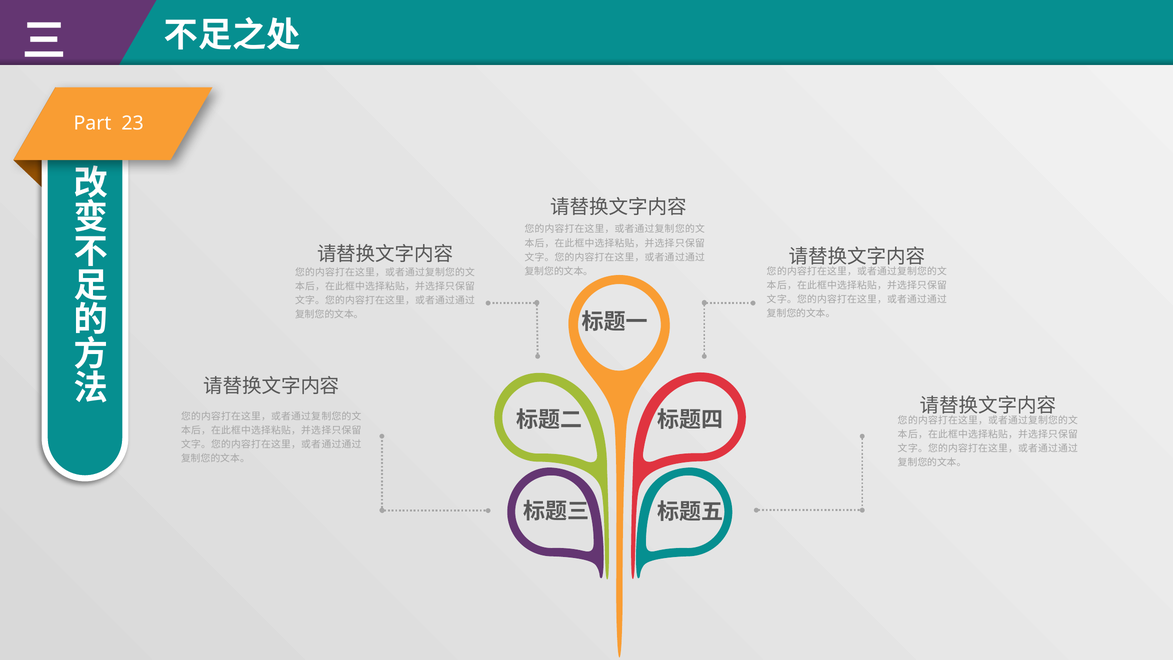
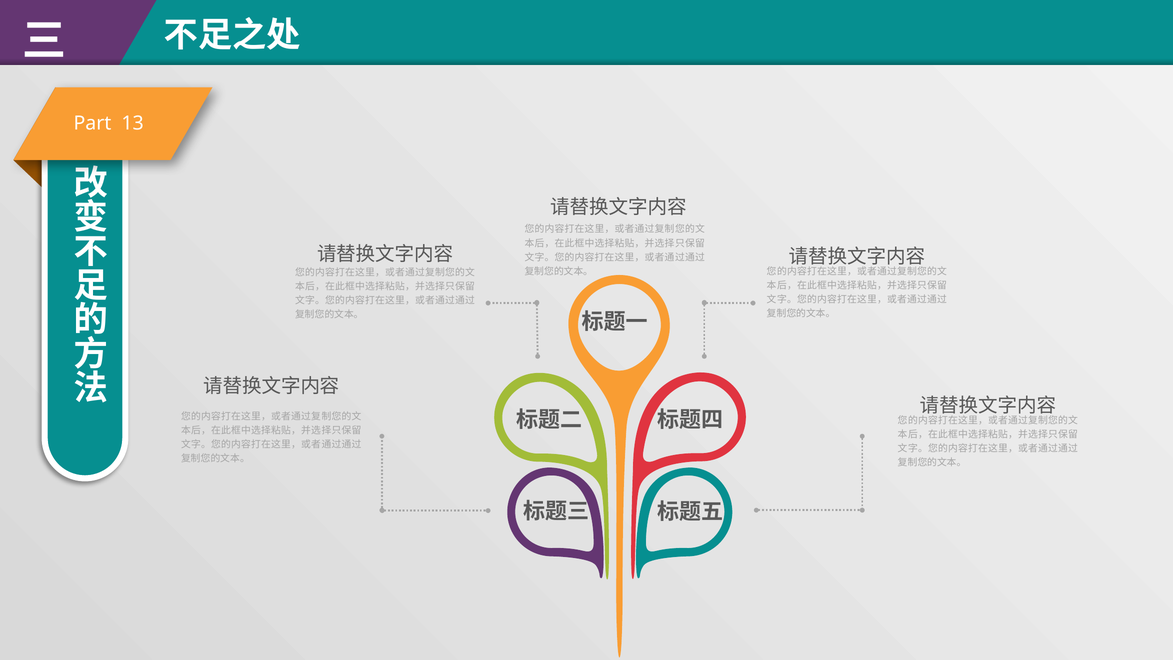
23: 23 -> 13
